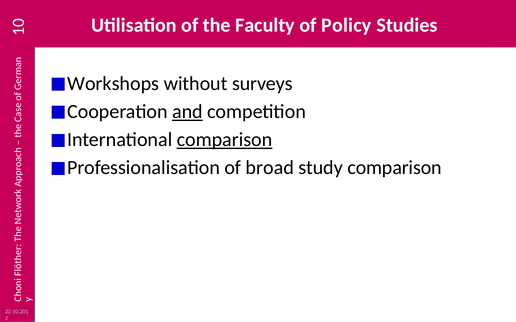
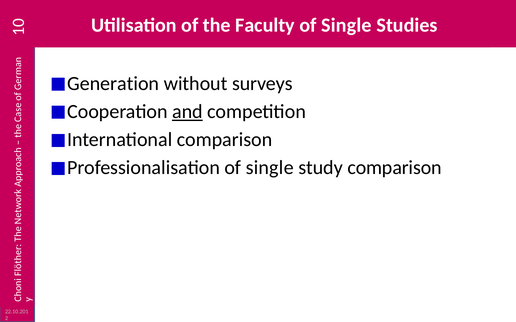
Policy at (346, 25): Policy -> Single
Workshops: Workshops -> Generation
comparison at (225, 140) underline: present -> none
Professionalisation of broad: broad -> single
